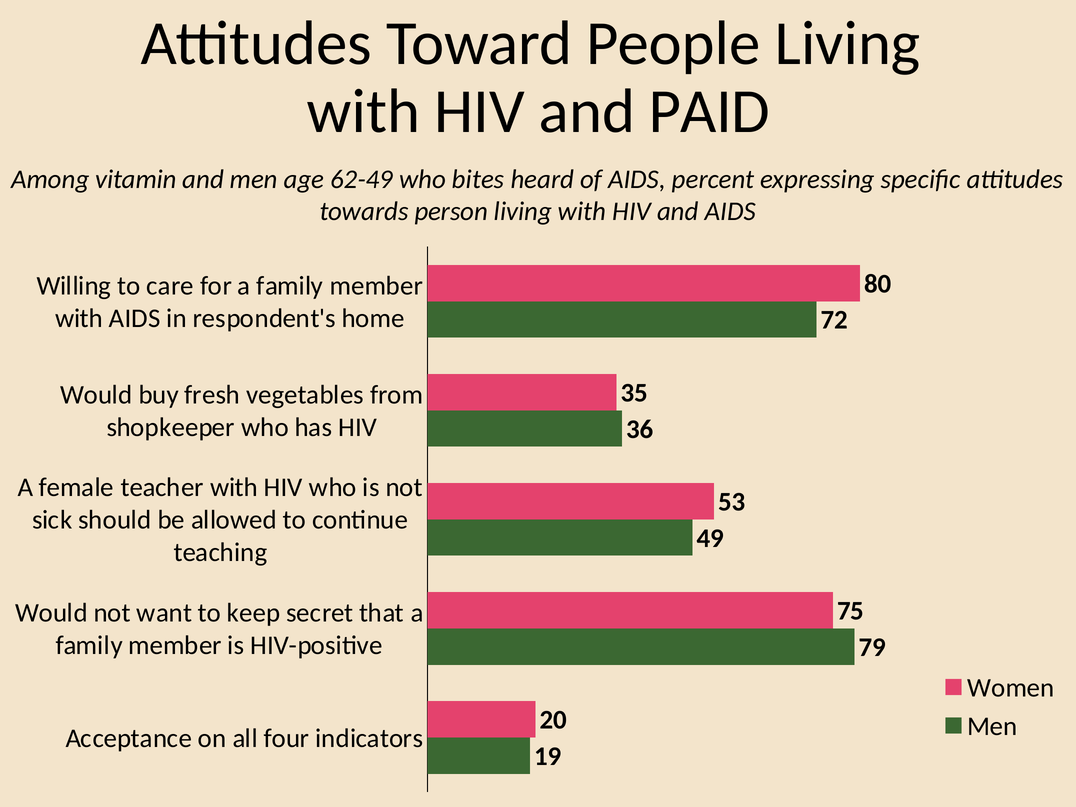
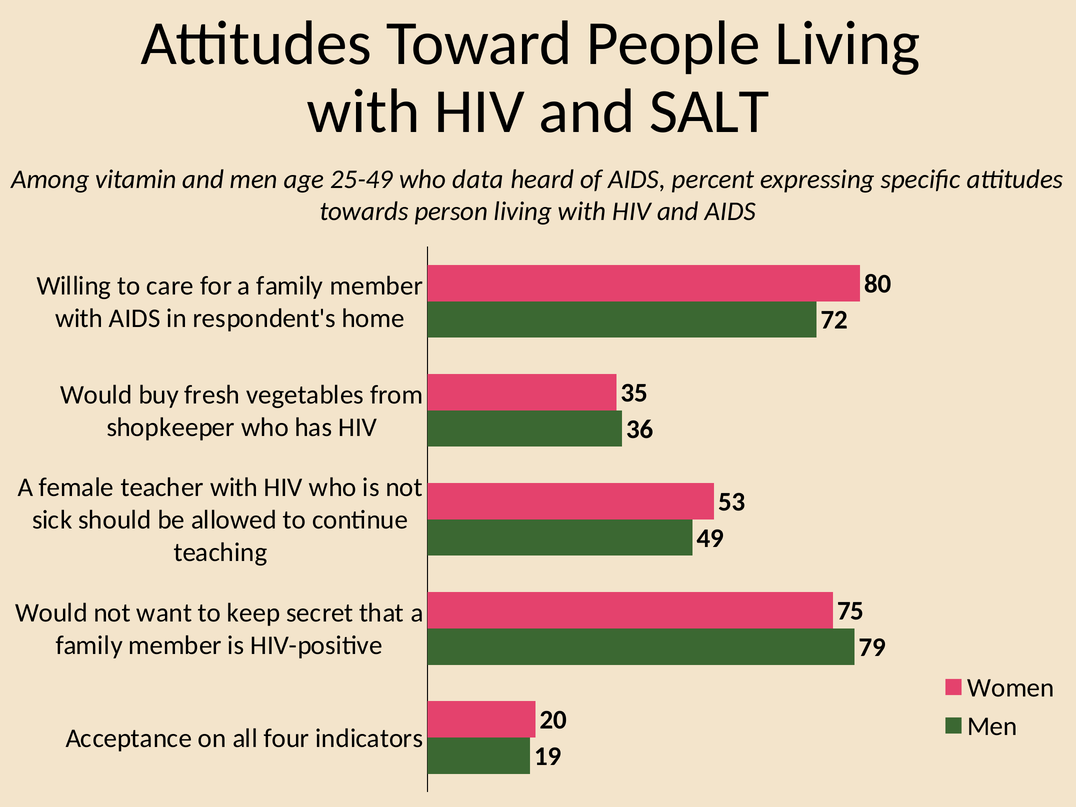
PAID: PAID -> SALT
62-49: 62-49 -> 25-49
bites: bites -> data
